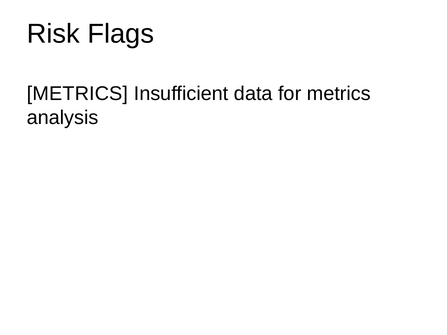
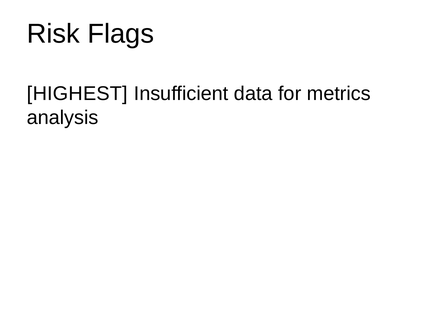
METRICS at (77, 94): METRICS -> HIGHEST
